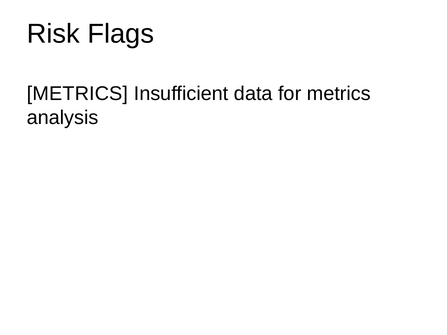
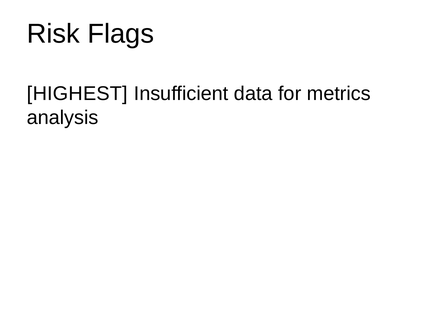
METRICS at (77, 94): METRICS -> HIGHEST
